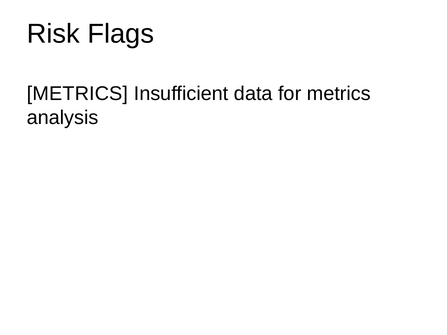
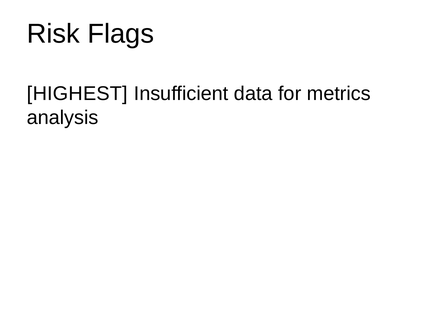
METRICS at (77, 94): METRICS -> HIGHEST
